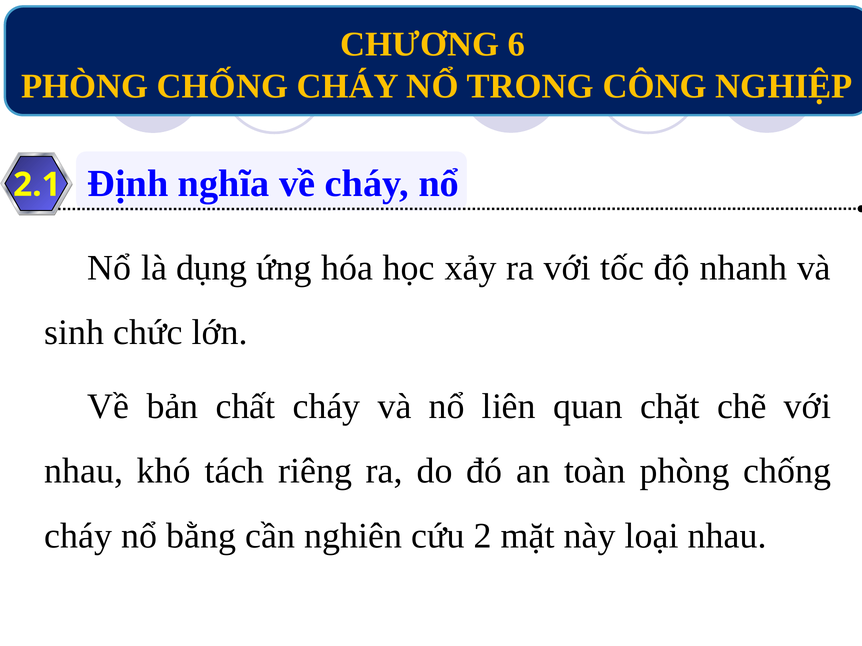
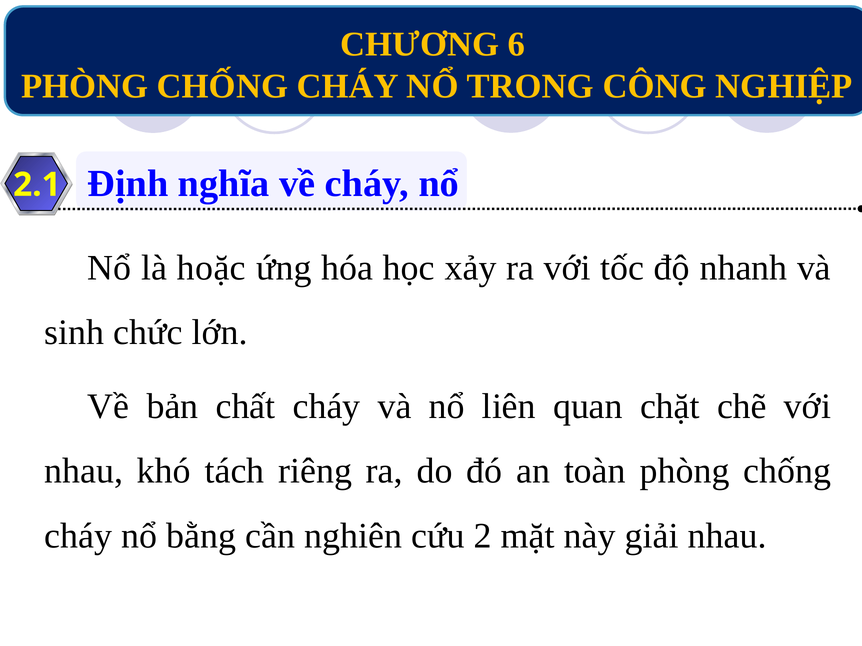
dụng: dụng -> hoặc
loại: loại -> giải
